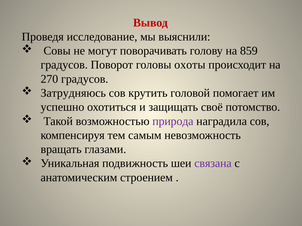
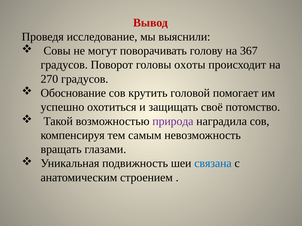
859: 859 -> 367
Затрудняюсь: Затрудняюсь -> Обоснование
связана colour: purple -> blue
